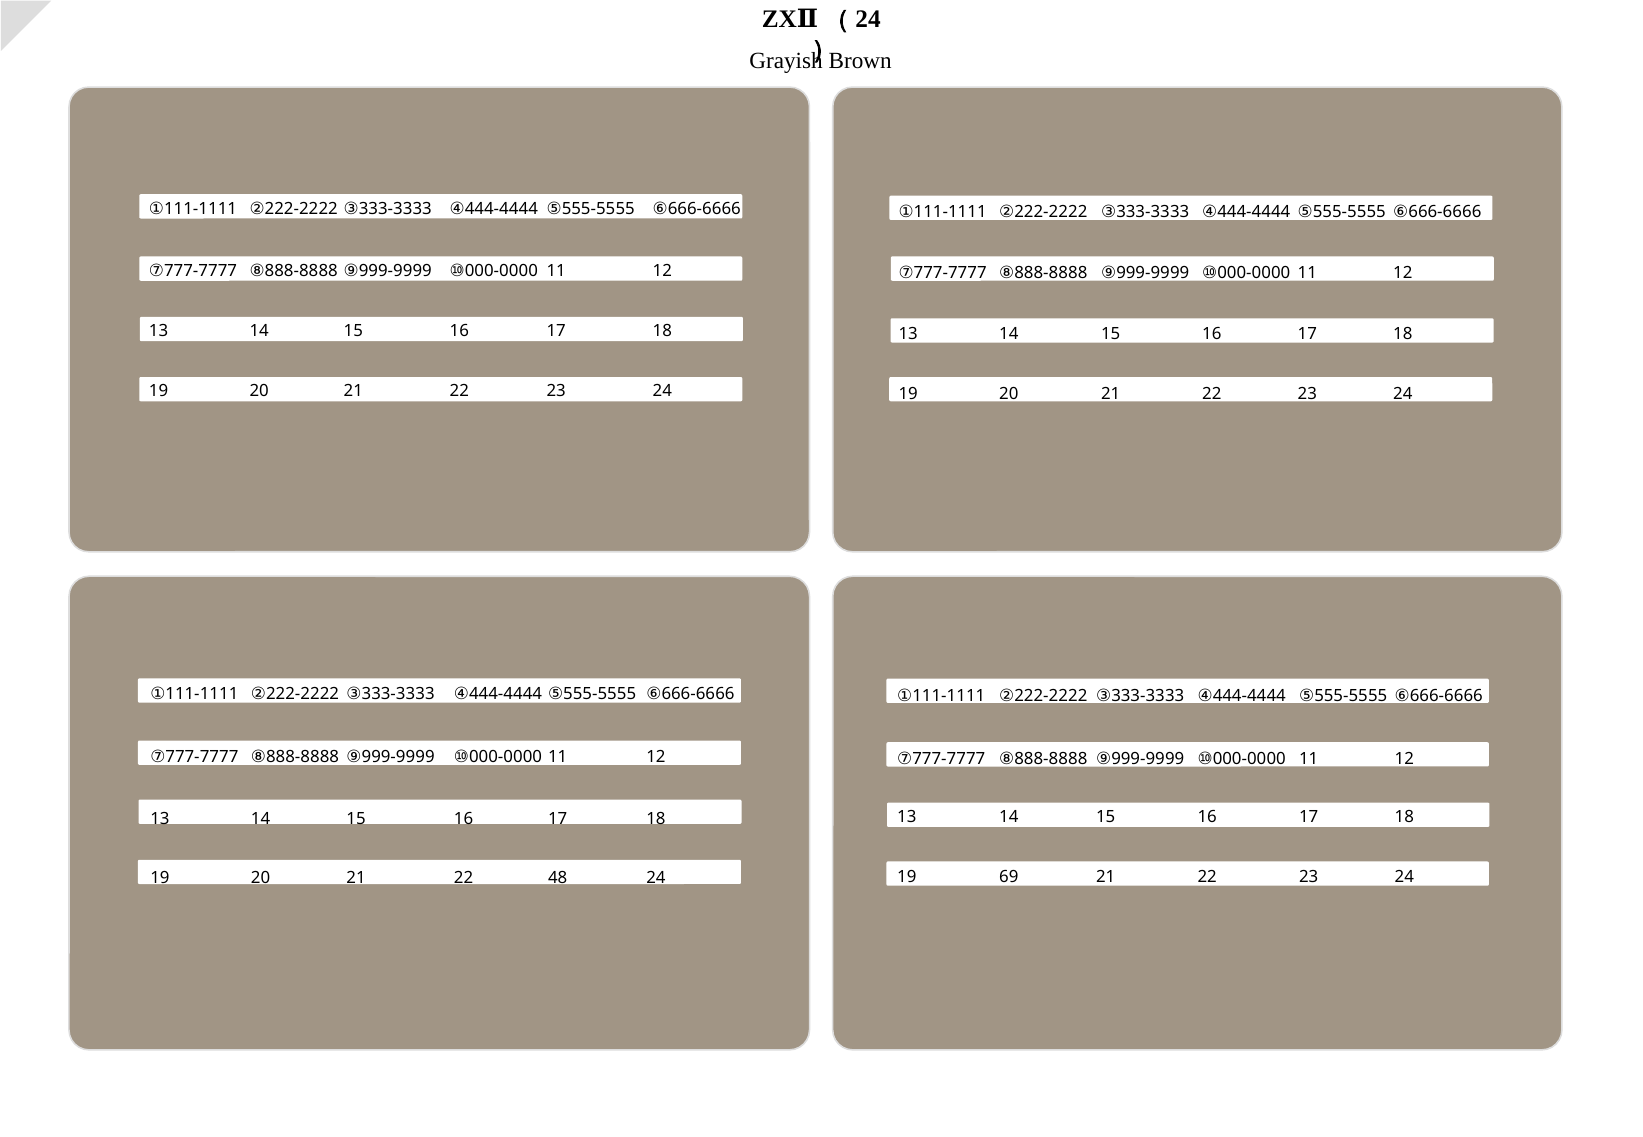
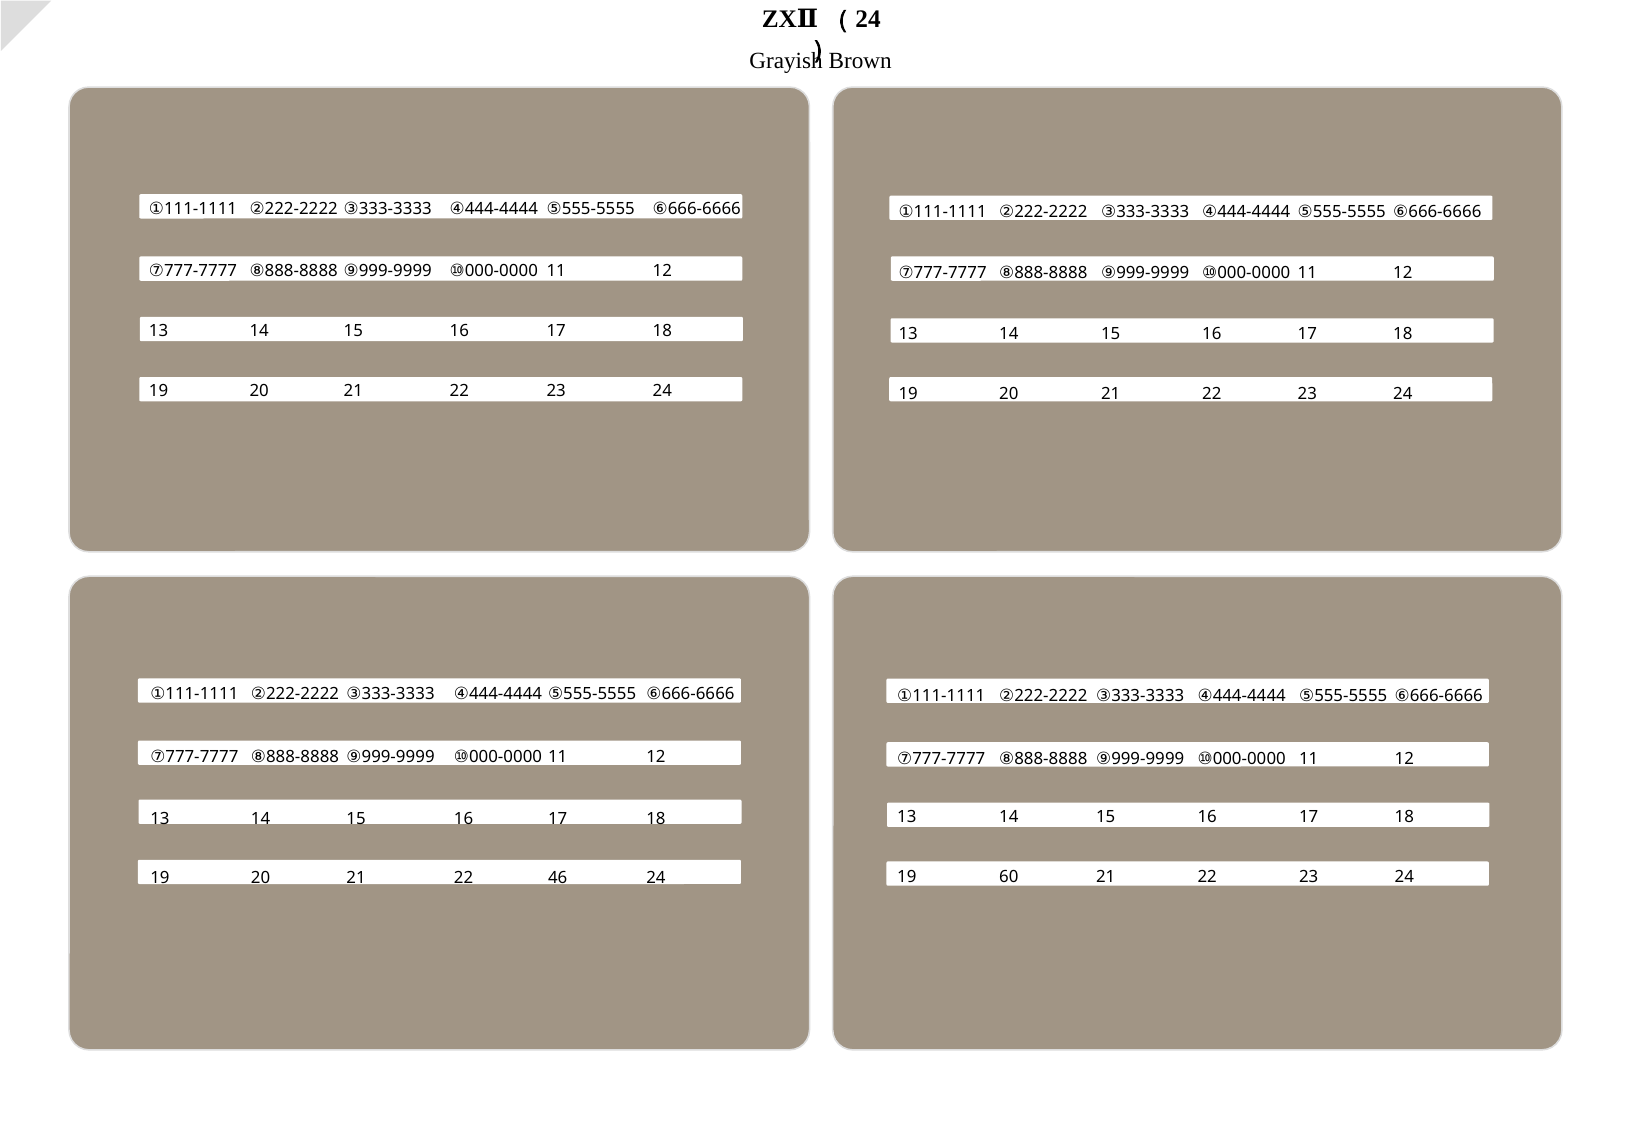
69: 69 -> 60
48: 48 -> 46
